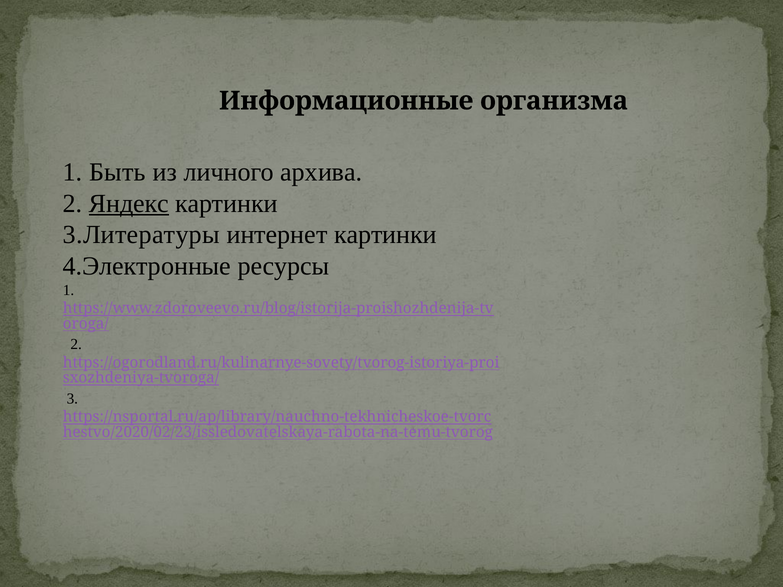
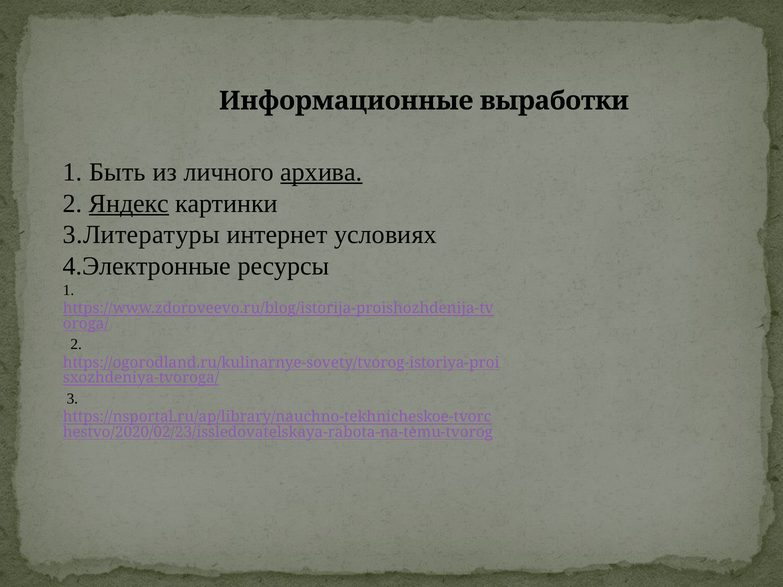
организма: организма -> выработки
архива underline: none -> present
интернет картинки: картинки -> условиях
